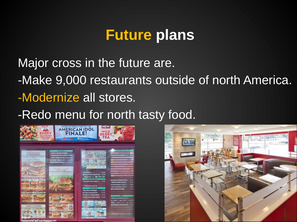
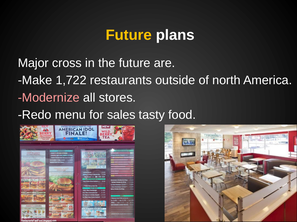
9,000: 9,000 -> 1,722
Modernize colour: yellow -> pink
for north: north -> sales
